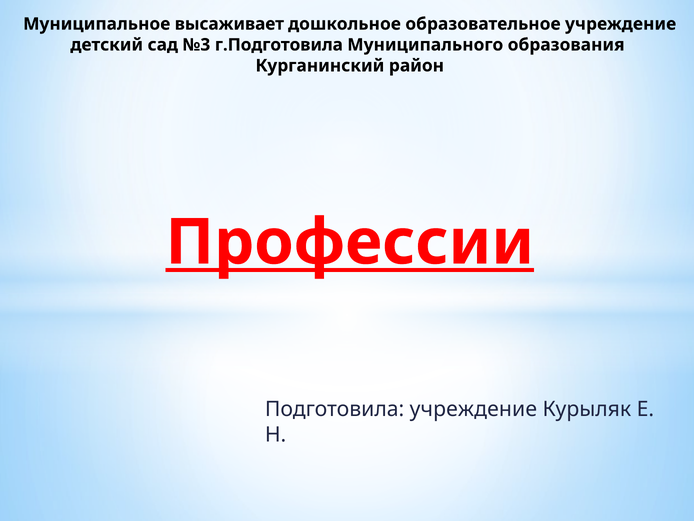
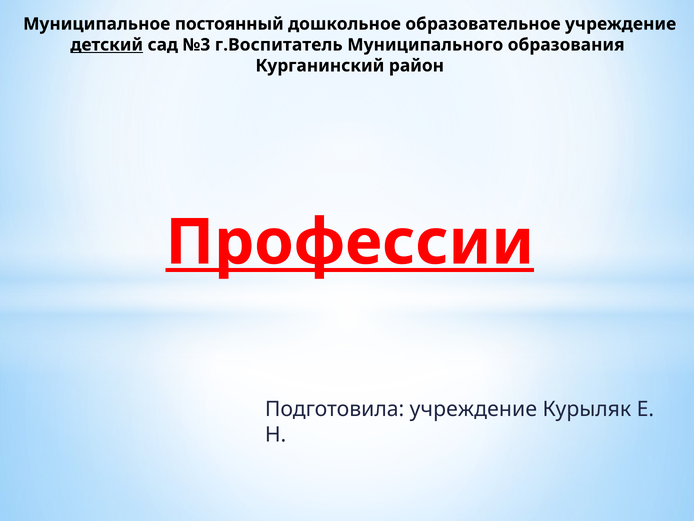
высаживает: высаживает -> постоянный
детский underline: none -> present
г.Подготовила: г.Подготовила -> г.Воспитатель
